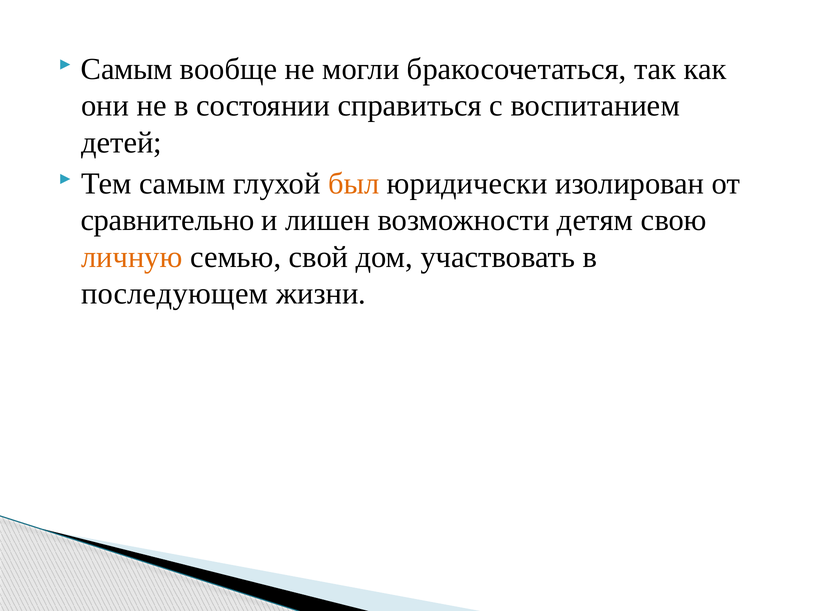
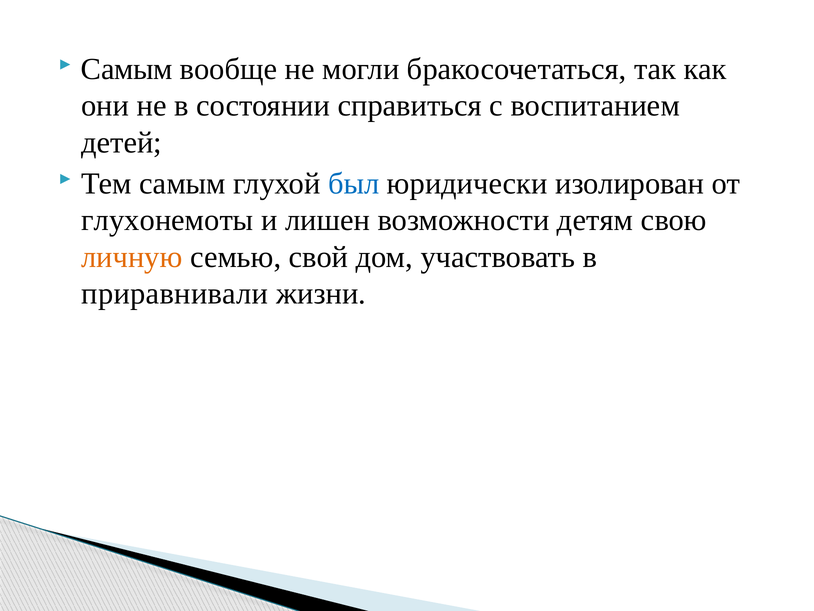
был colour: orange -> blue
сравнительно: сравнительно -> глухонемоты
последующем: последующем -> приравнивали
